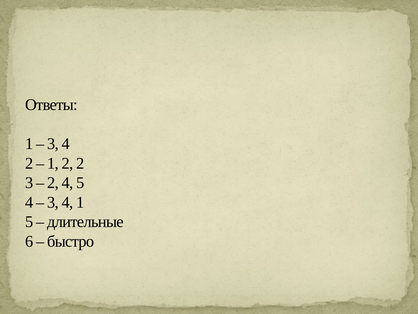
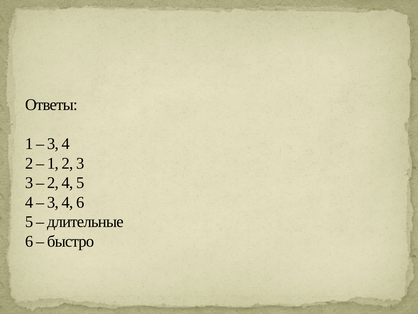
2 2: 2 -> 3
4 1: 1 -> 6
